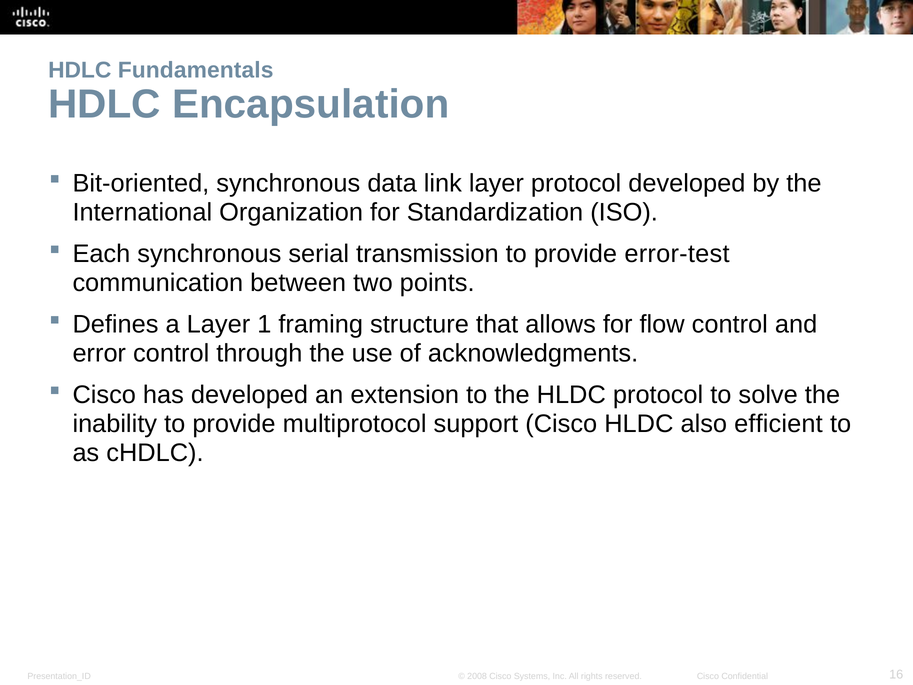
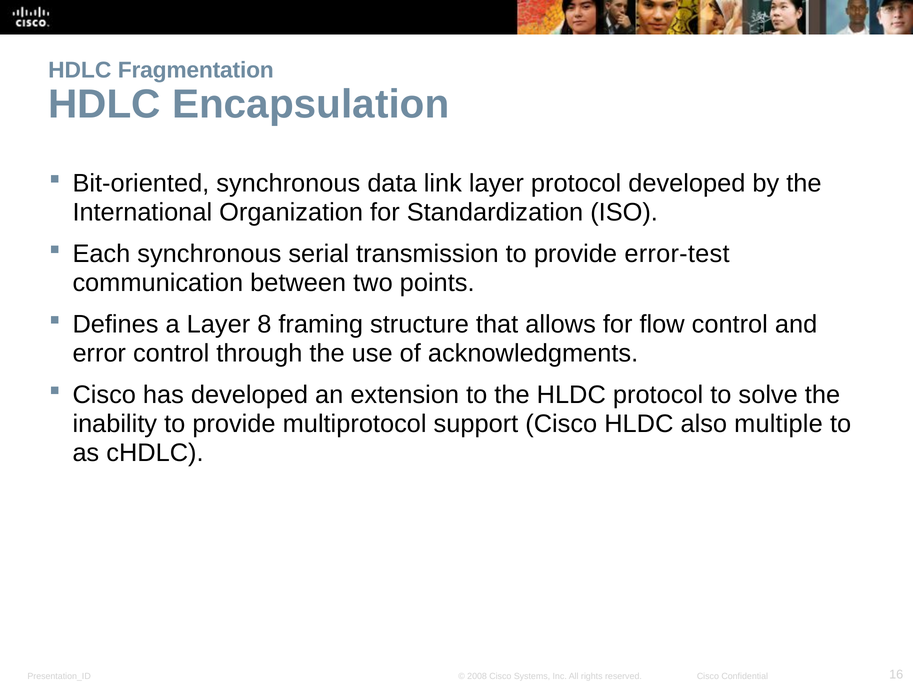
Fundamentals: Fundamentals -> Fragmentation
1: 1 -> 8
efficient: efficient -> multiple
